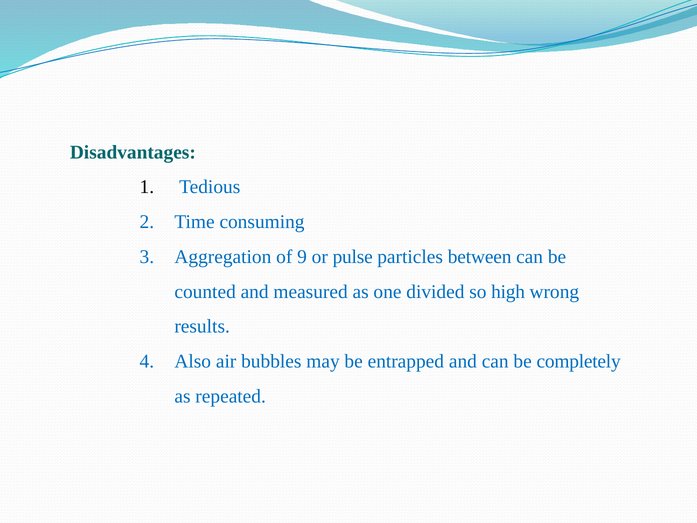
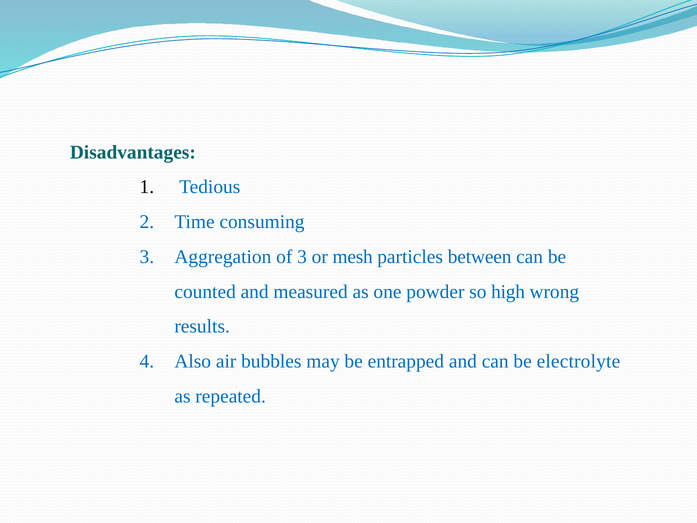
of 9: 9 -> 3
pulse: pulse -> mesh
divided: divided -> powder
completely: completely -> electrolyte
